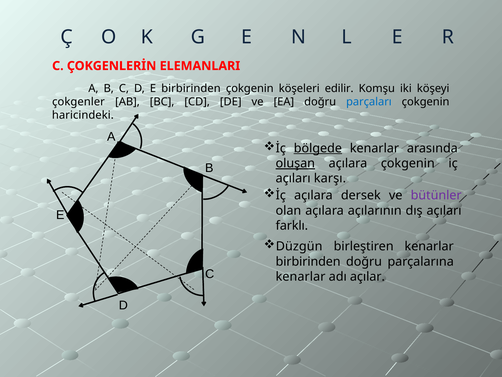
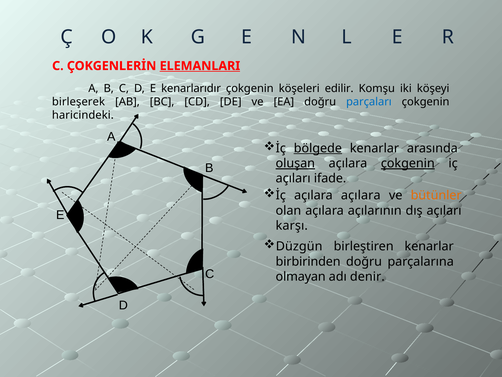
ELEMANLARI underline: none -> present
E birbirinden: birbirinden -> kenarlarıdır
çokgenler: çokgenler -> birleşerek
çokgenin at (408, 163) underline: none -> present
karşı: karşı -> ifade
açılara dersek: dersek -> açılara
bütünler colour: purple -> orange
farklı: farklı -> karşı
kenarlar at (301, 276): kenarlar -> olmayan
açılar: açılar -> denir
